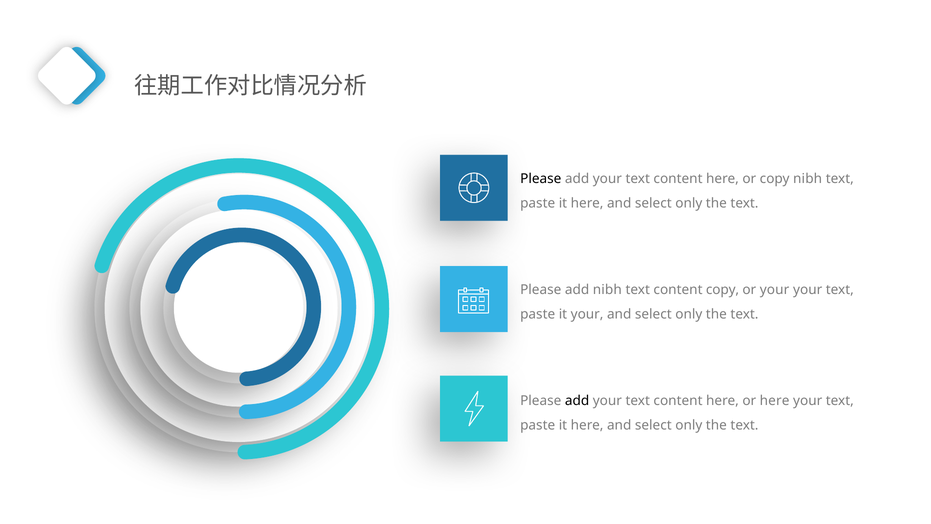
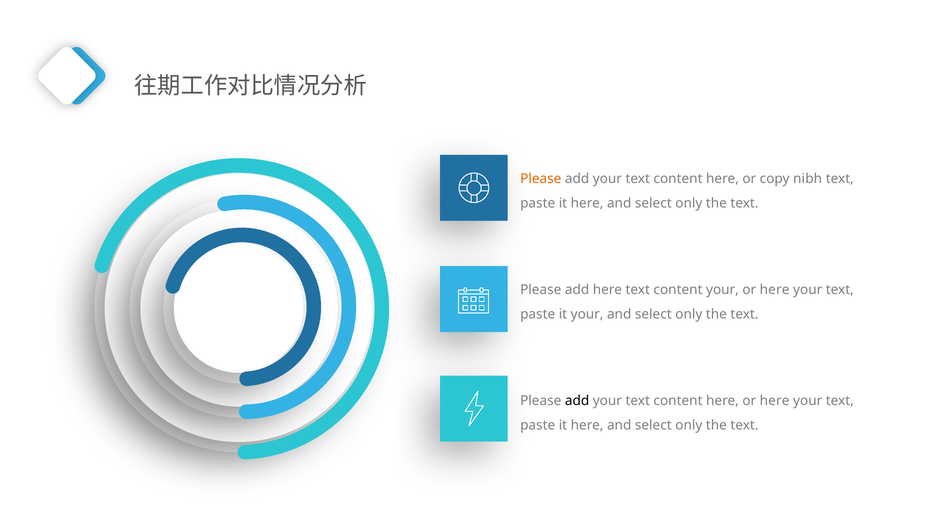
Please at (541, 179) colour: black -> orange
add nibh: nibh -> here
content copy: copy -> your
your at (775, 290): your -> here
